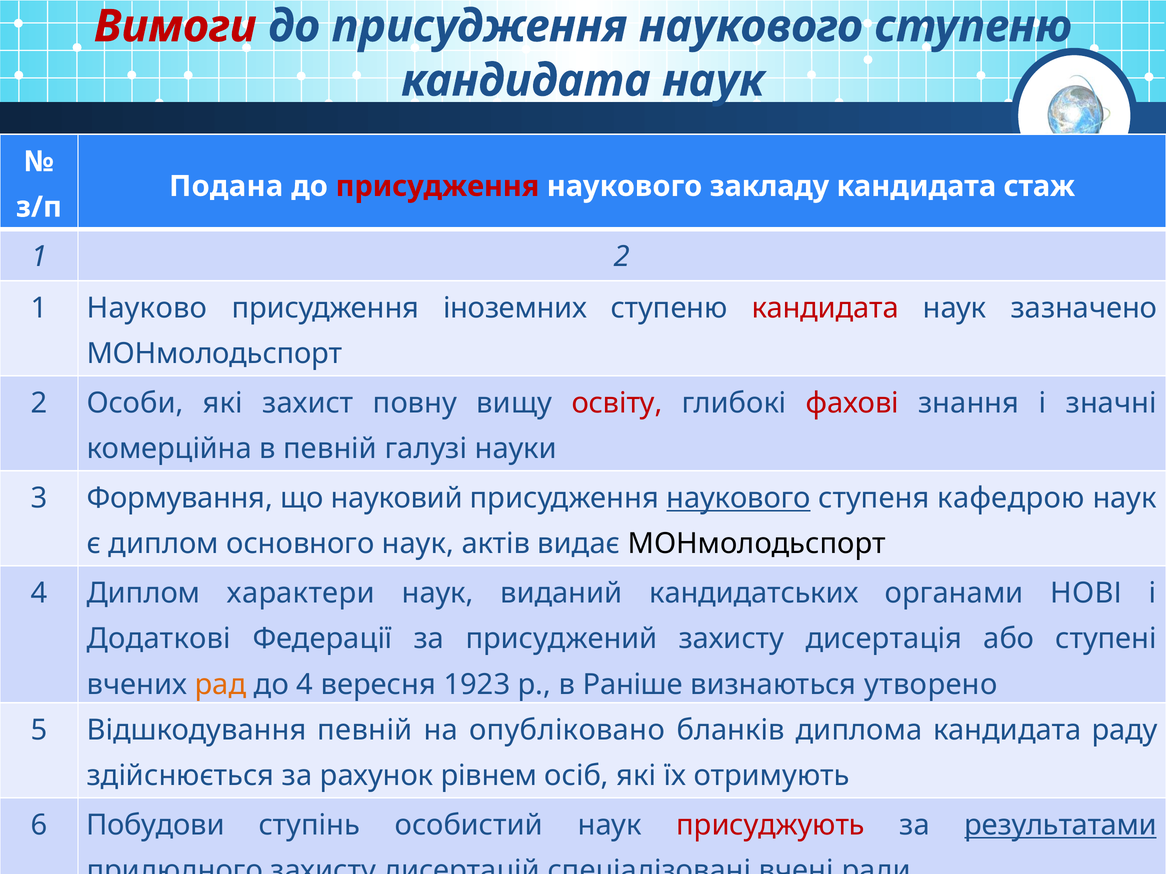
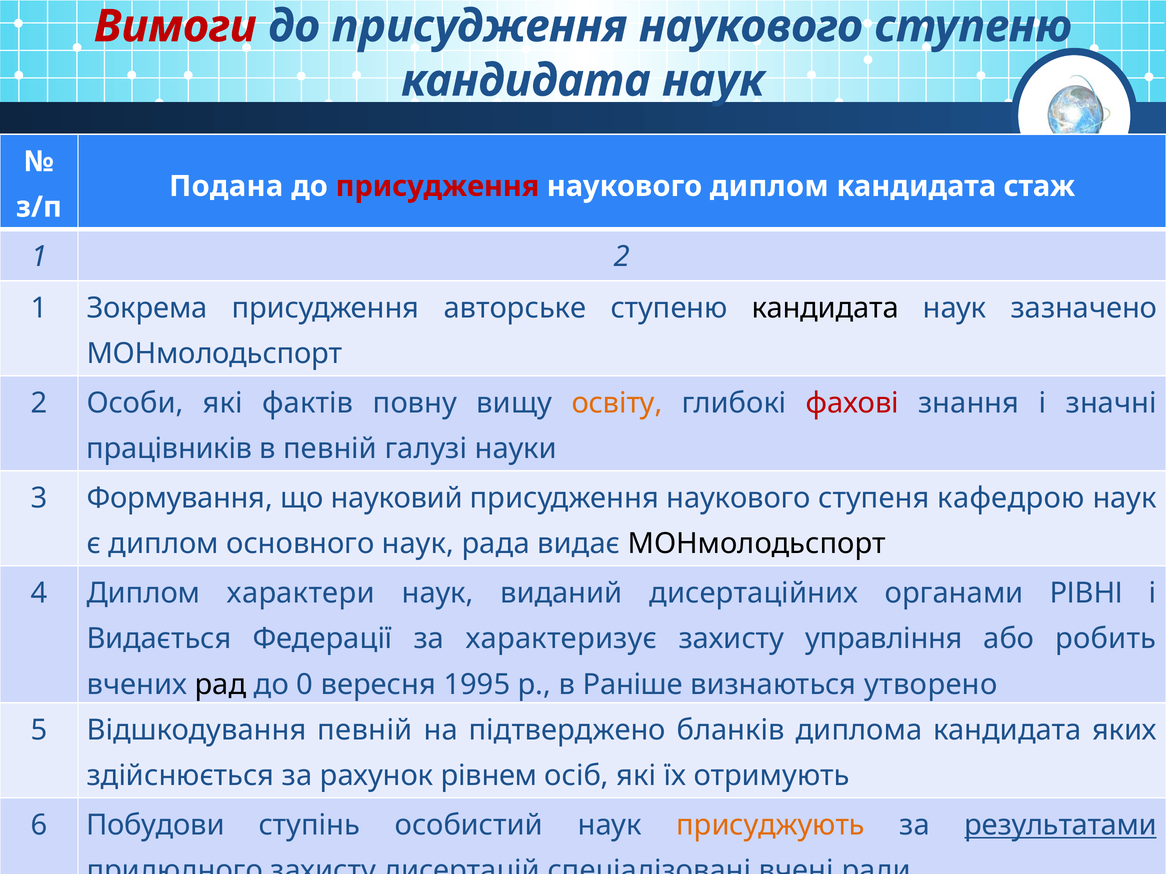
наукового закладу: закладу -> диплом
Науково: Науково -> Зокрема
іноземних: іноземних -> авторське
кандидата at (825, 308) colour: red -> black
захист: захист -> фактів
освіту colour: red -> orange
комерційна: комерційна -> працівників
наукового at (739, 498) underline: present -> none
актів: актів -> рада
кандидатських: кандидатських -> дисертаційних
НОВІ: НОВІ -> РІВНІ
Додаткові: Додаткові -> Видається
присуджений: присуджений -> характеризує
дисертація: дисертація -> управління
ступені: ступені -> робить
рад colour: orange -> black
до 4: 4 -> 0
1923: 1923 -> 1995
опубліковано: опубліковано -> підтверджено
раду: раду -> яких
присуджують colour: red -> orange
